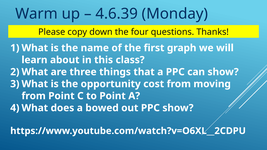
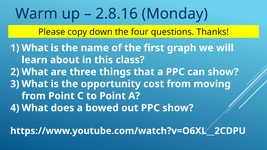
4.6.39: 4.6.39 -> 2.8.16
